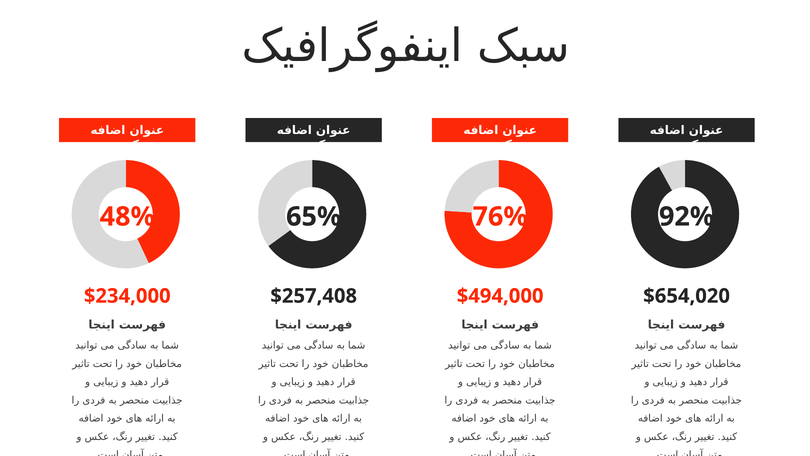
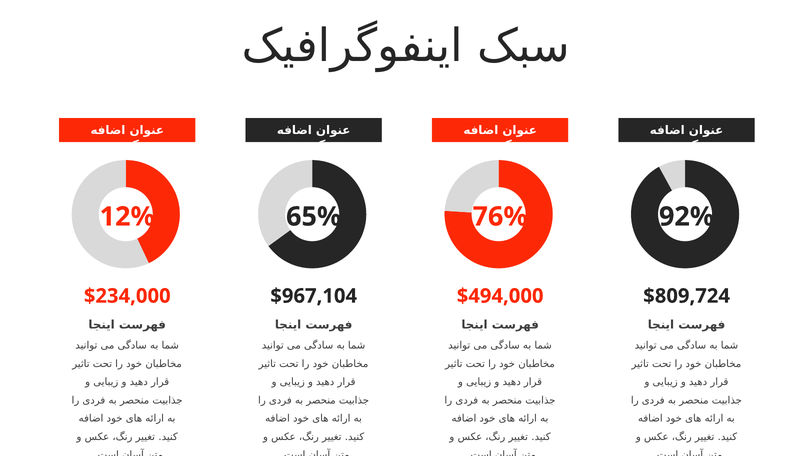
48%: 48% -> 12%
$257,408: $257,408 -> $967,104
$654,020: $654,020 -> $809,724
